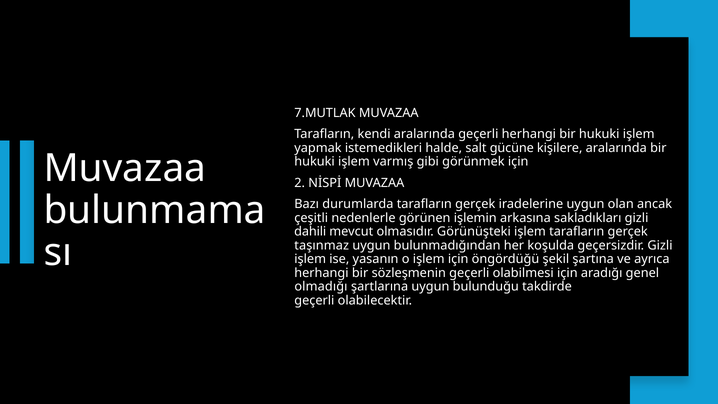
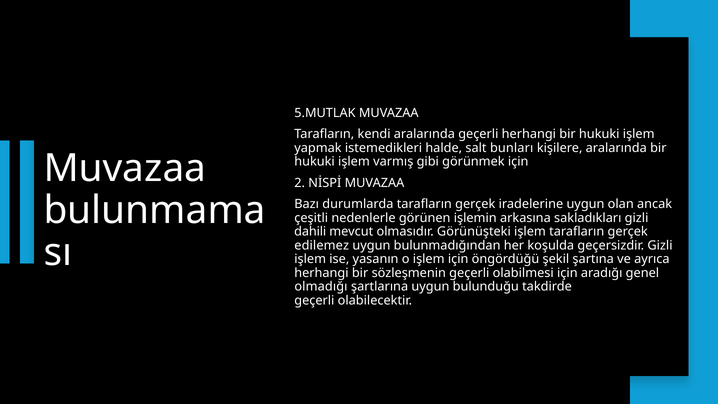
7.MUTLAK: 7.MUTLAK -> 5.MUTLAK
gücüne: gücüne -> bunları
taşınmaz: taşınmaz -> edilemez
